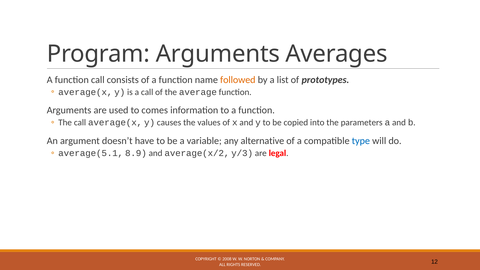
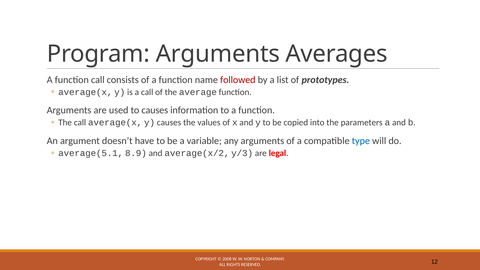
followed colour: orange -> red
to comes: comes -> causes
any alternative: alternative -> arguments
